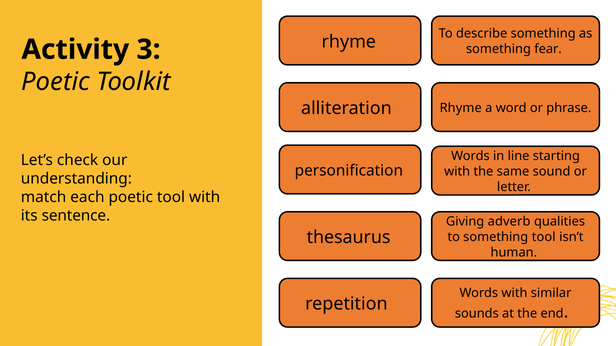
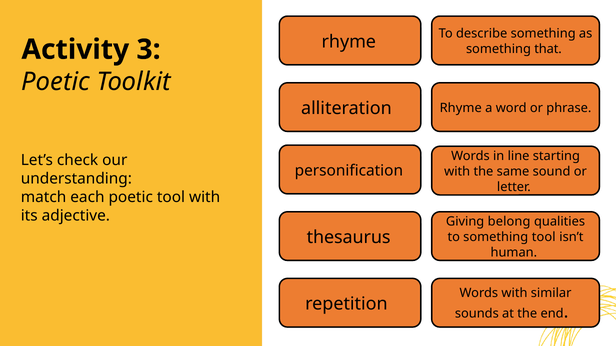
fear: fear -> that
sentence: sentence -> adjective
adverb: adverb -> belong
